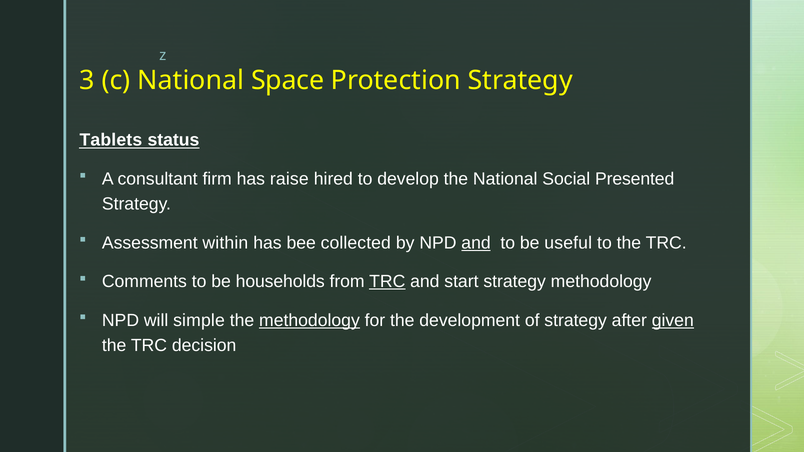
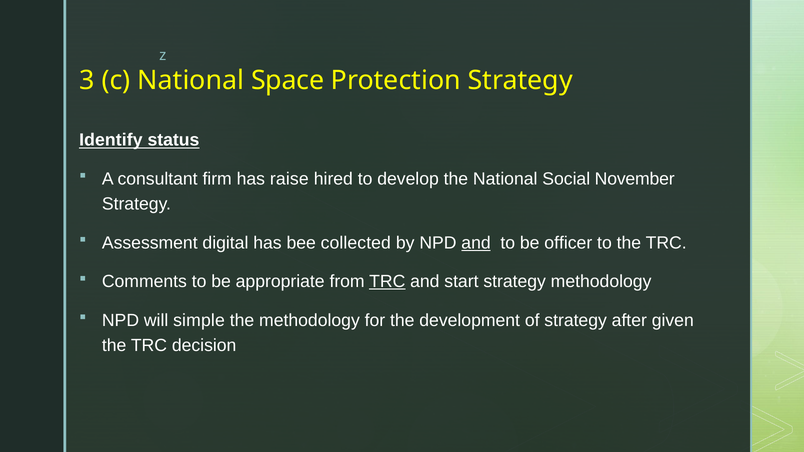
Tablets: Tablets -> Identify
Presented: Presented -> November
within: within -> digital
useful: useful -> officer
households: households -> appropriate
methodology at (309, 320) underline: present -> none
given underline: present -> none
